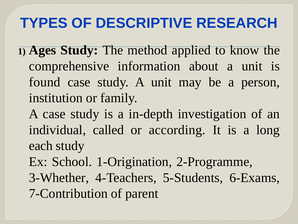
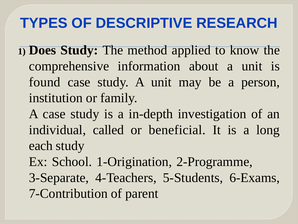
Ages: Ages -> Does
according: according -> beneficial
3-Whether: 3-Whether -> 3-Separate
